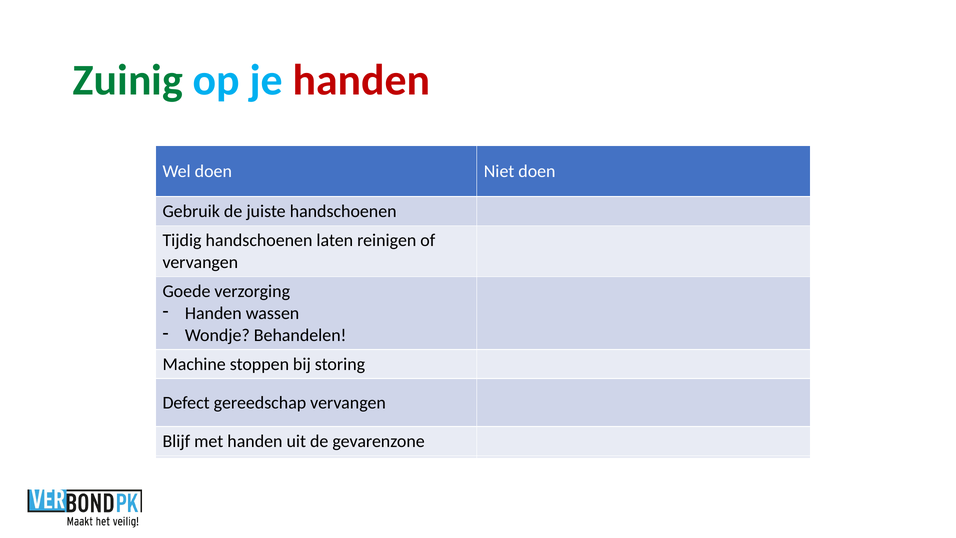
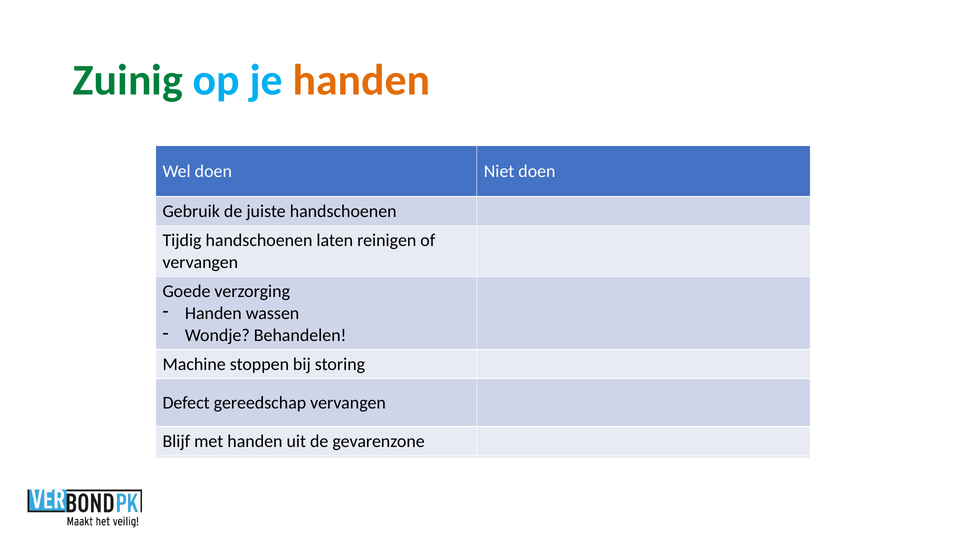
handen at (362, 80) colour: red -> orange
